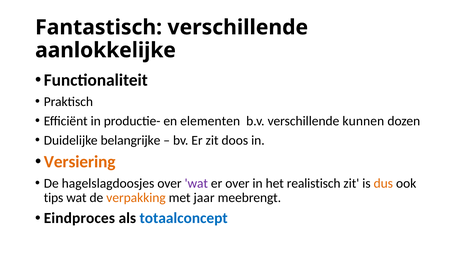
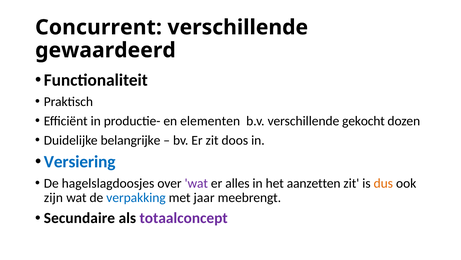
Fantastisch: Fantastisch -> Concurrent
aanlokkelijke: aanlokkelijke -> gewaardeerd
kunnen: kunnen -> gekocht
Versiering colour: orange -> blue
er over: over -> alles
realistisch: realistisch -> aanzetten
tips: tips -> zijn
verpakking colour: orange -> blue
Eindproces: Eindproces -> Secundaire
totaalconcept colour: blue -> purple
